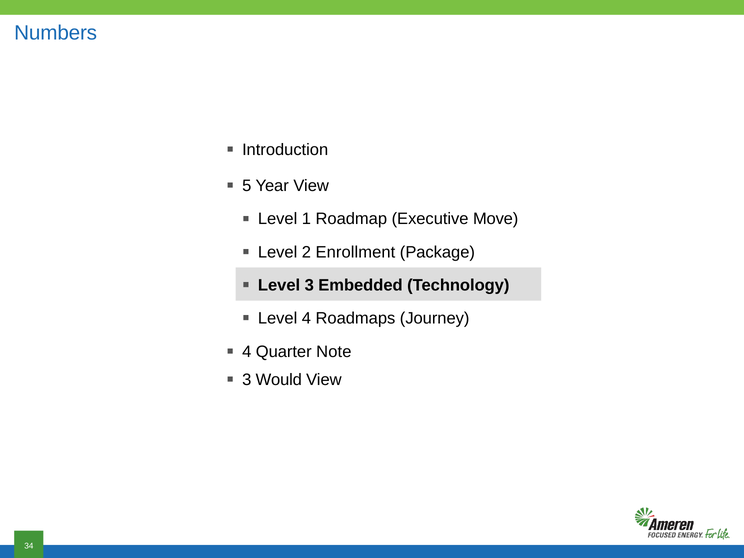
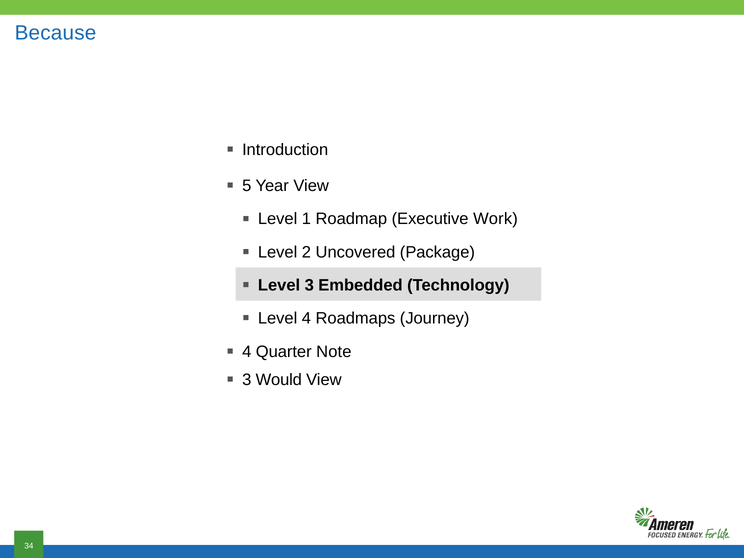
Numbers: Numbers -> Because
Move: Move -> Work
Enrollment: Enrollment -> Uncovered
